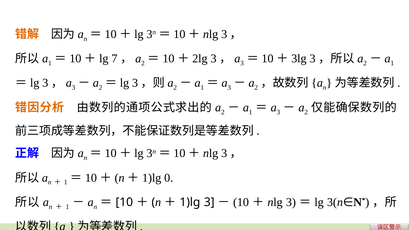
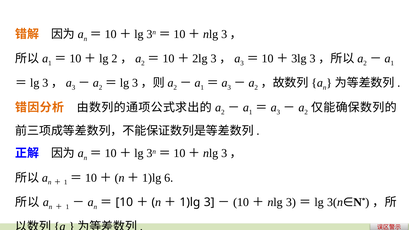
7 at (114, 59): 7 -> 2
0: 0 -> 6
